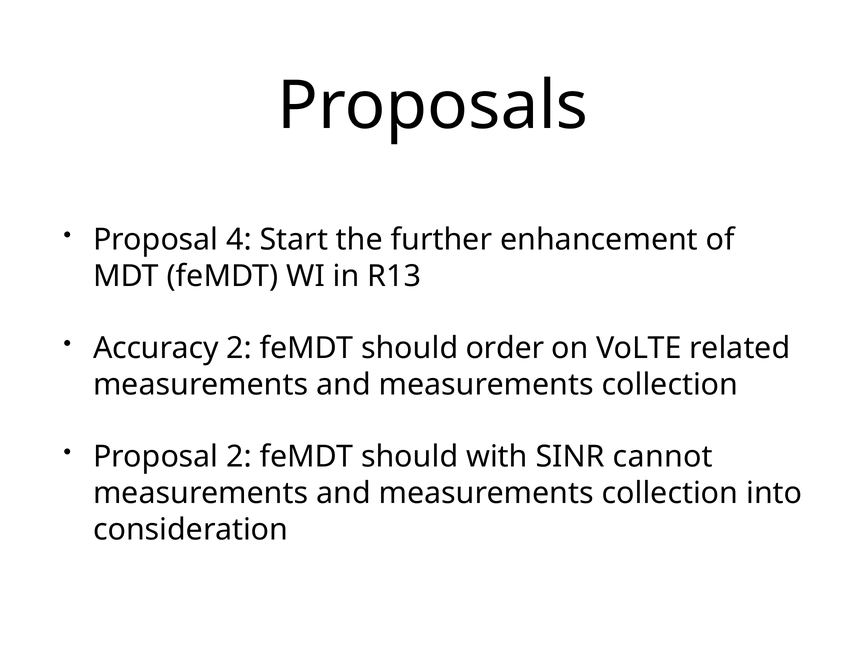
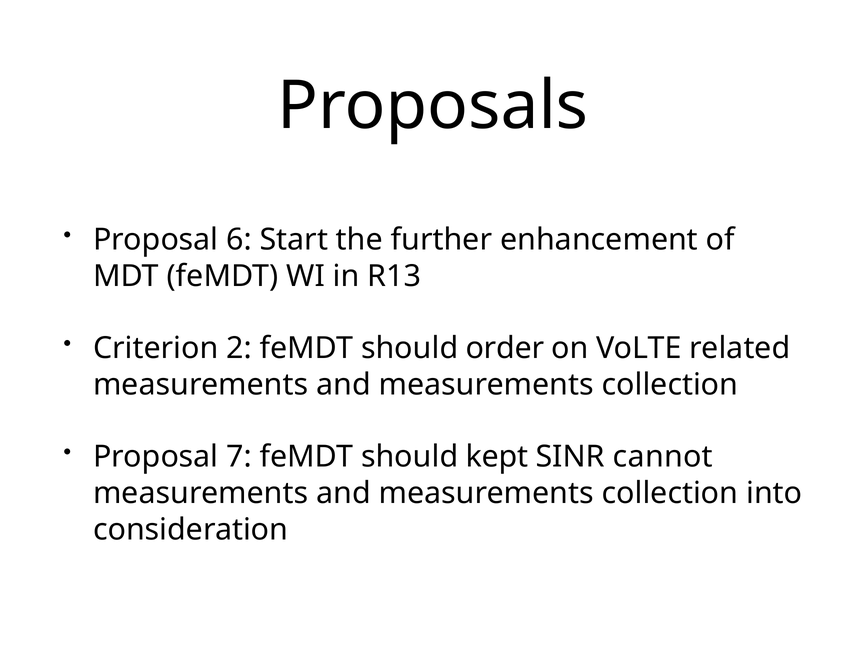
4: 4 -> 6
Accuracy: Accuracy -> Criterion
Proposal 2: 2 -> 7
with: with -> kept
